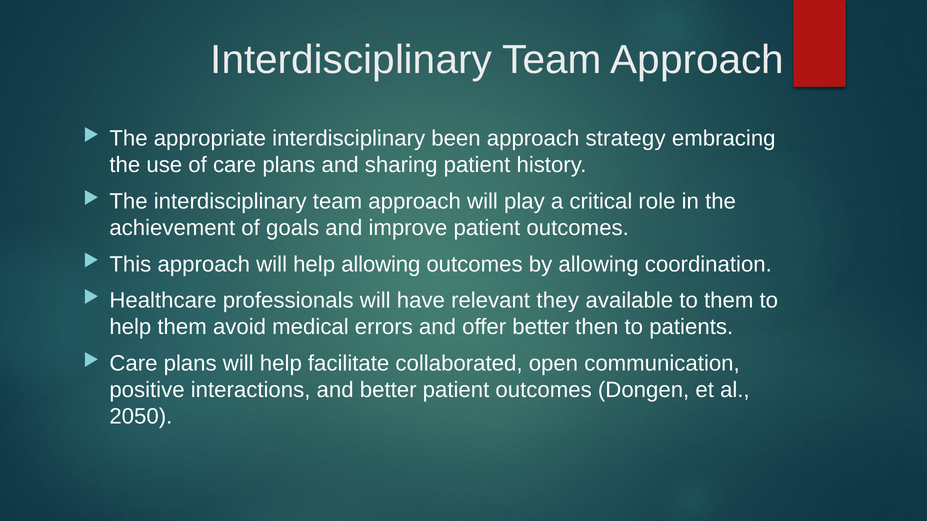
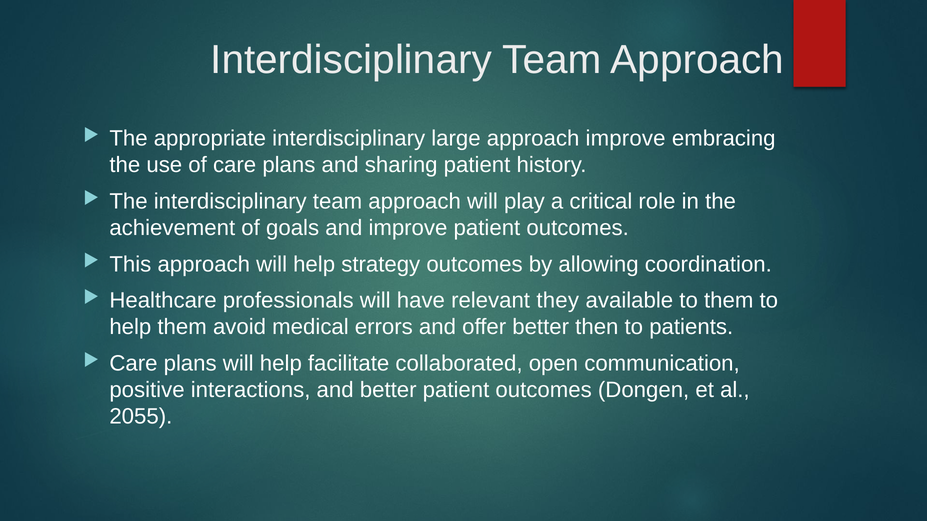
been: been -> large
approach strategy: strategy -> improve
help allowing: allowing -> strategy
2050: 2050 -> 2055
